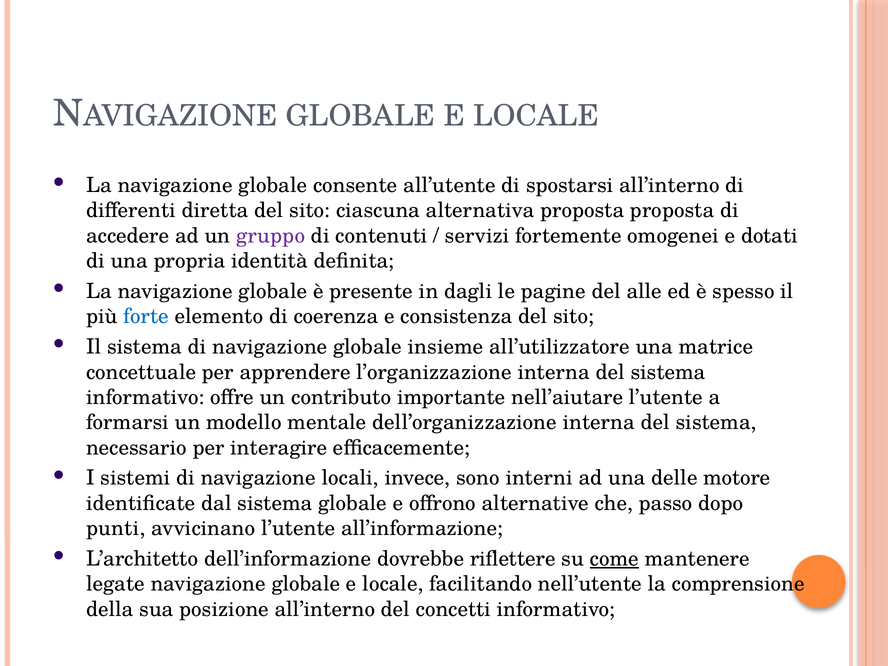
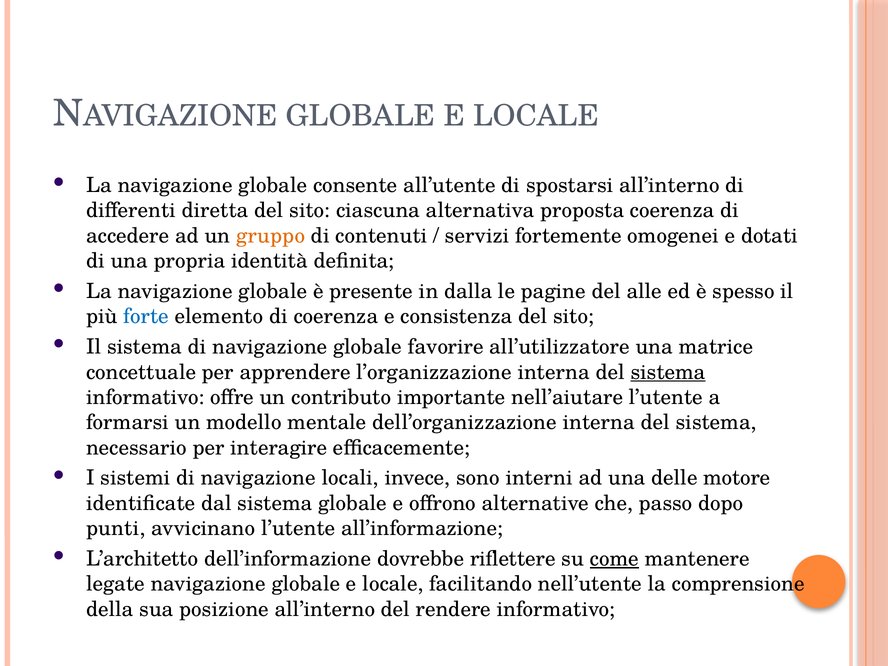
proposta proposta: proposta -> coerenza
gruppo colour: purple -> orange
dagli: dagli -> dalla
insieme: insieme -> favorire
sistema at (668, 372) underline: none -> present
concetti: concetti -> rendere
